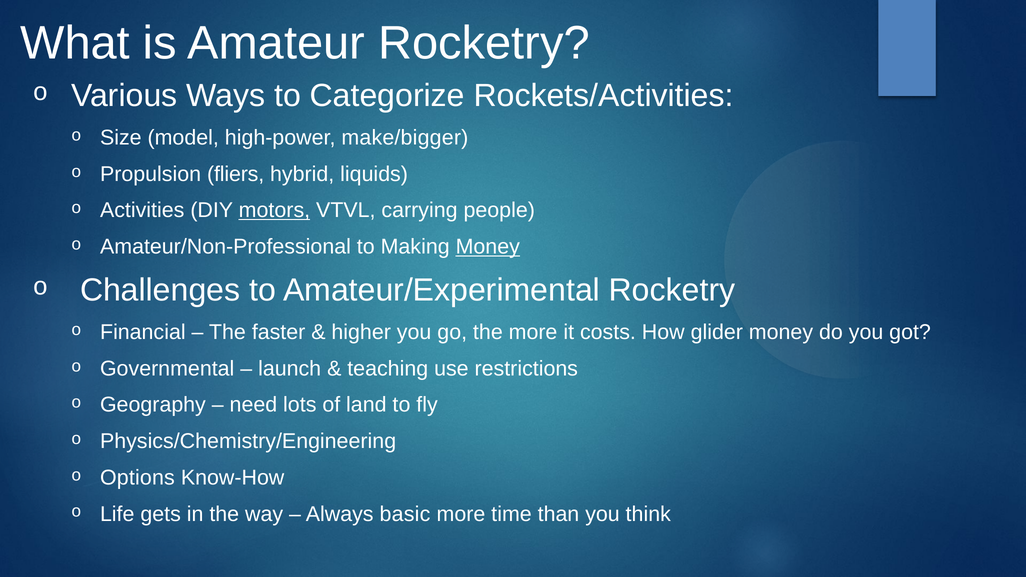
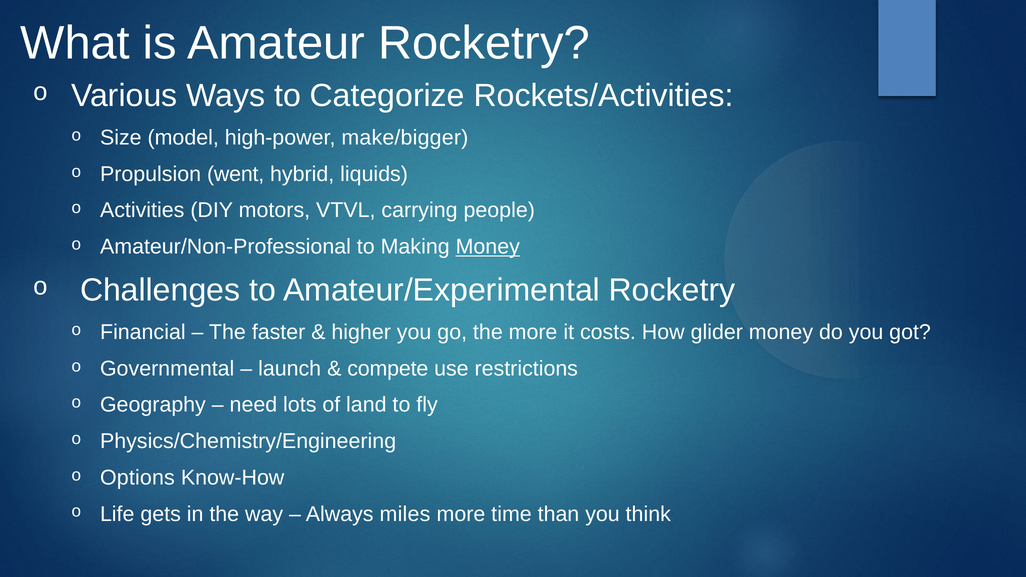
fliers: fliers -> went
motors underline: present -> none
teaching: teaching -> compete
basic: basic -> miles
